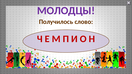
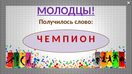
МОЛОДЦЫ underline: none -> present
